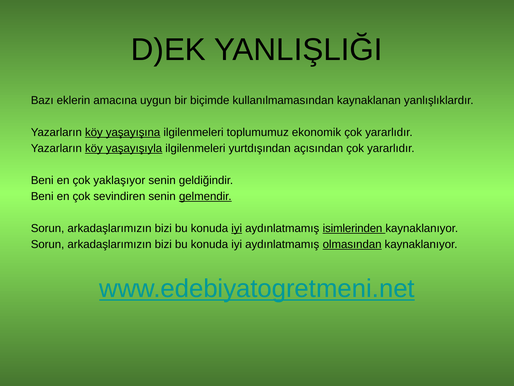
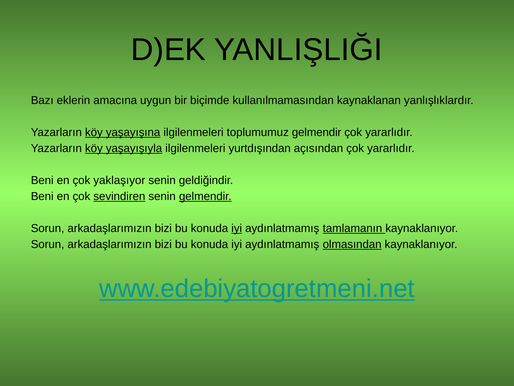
toplumumuz ekonomik: ekonomik -> gelmendir
sevindiren underline: none -> present
isimlerinden: isimlerinden -> tamlamanın
